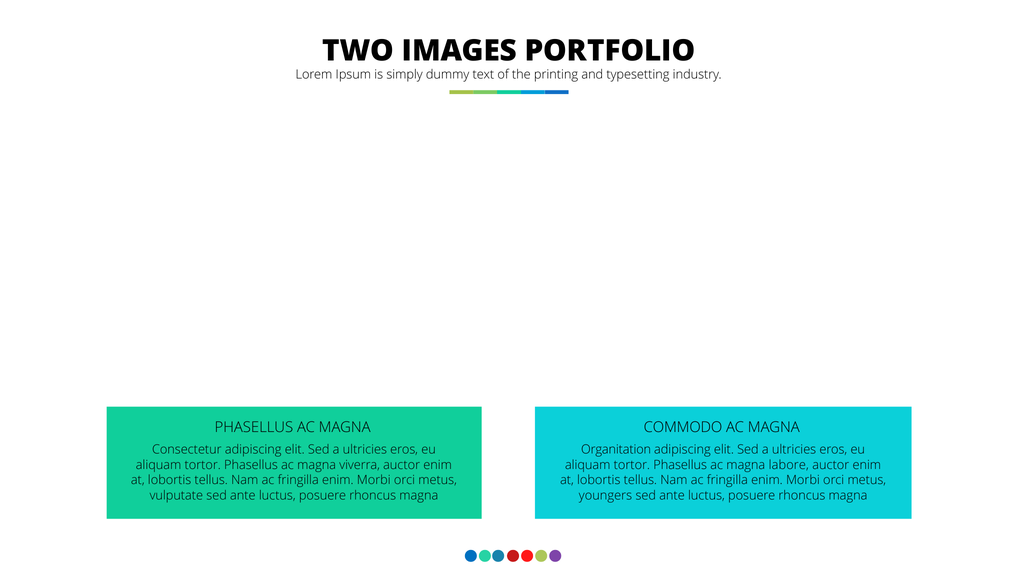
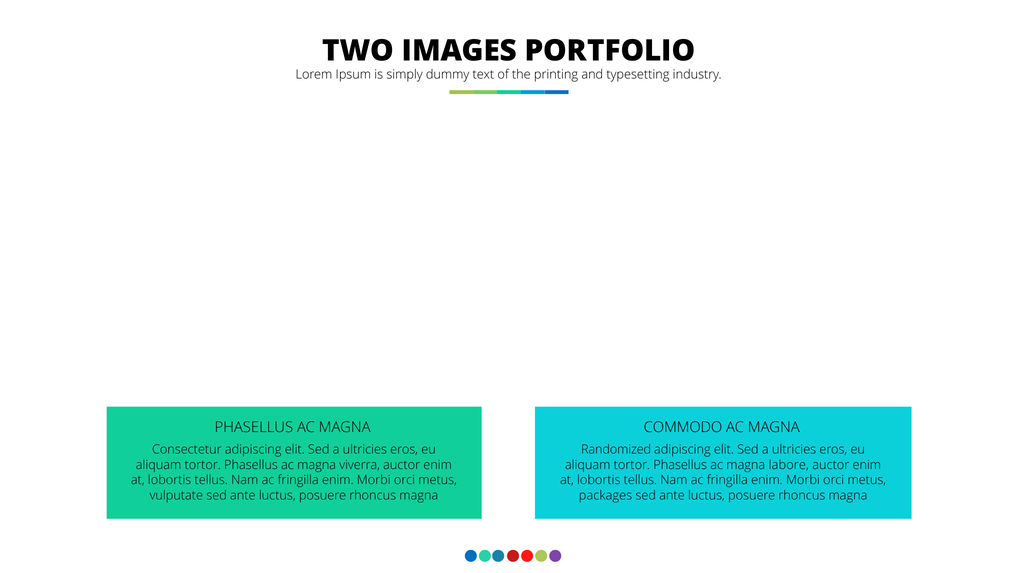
Organitation: Organitation -> Randomized
youngers: youngers -> packages
